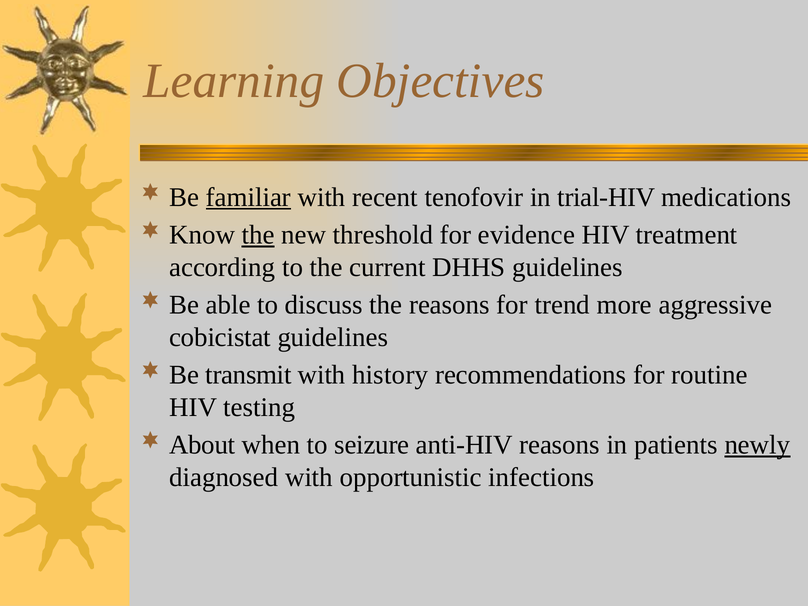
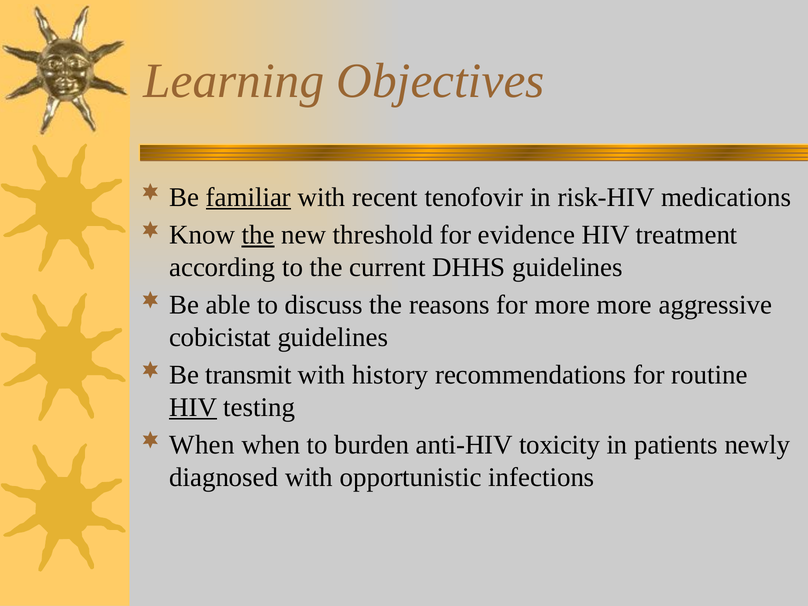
trial-HIV: trial-HIV -> risk-HIV
for trend: trend -> more
HIV at (193, 407) underline: none -> present
About at (202, 445): About -> When
seizure: seizure -> burden
anti-HIV reasons: reasons -> toxicity
newly underline: present -> none
